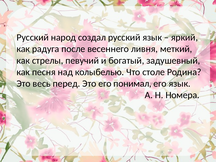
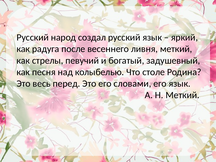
понимал: понимал -> словами
Н Номера: Номера -> Меткий
